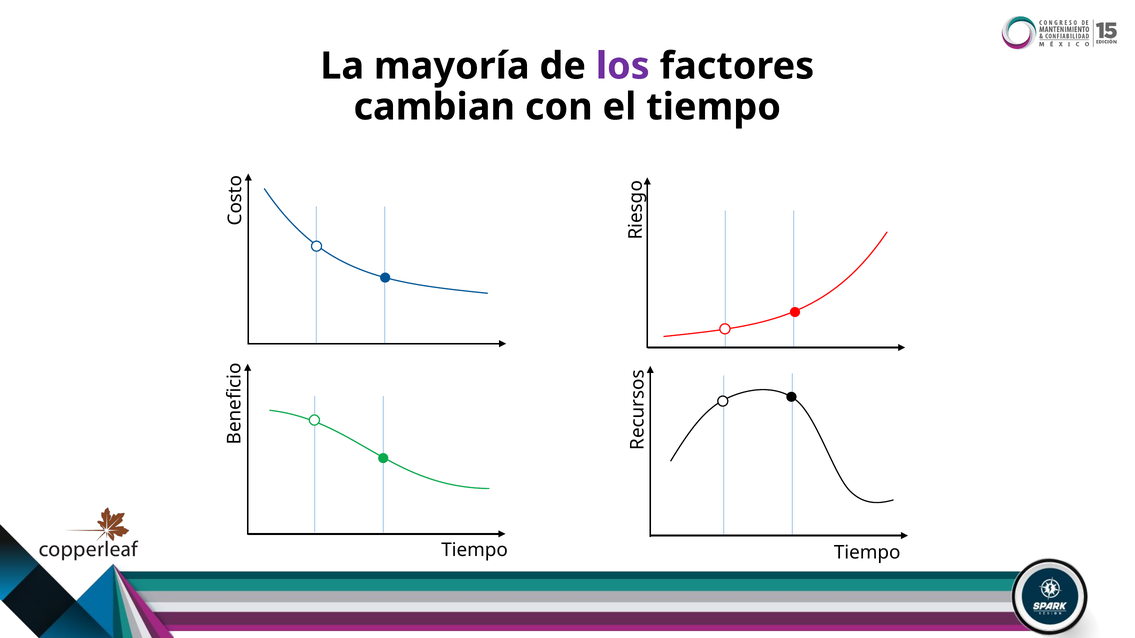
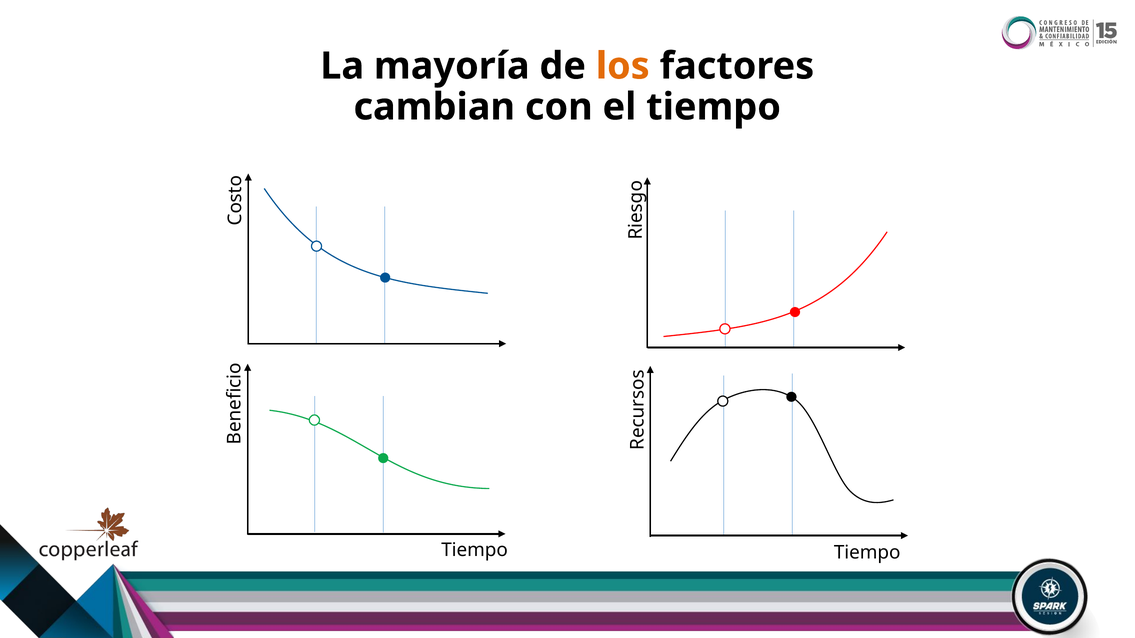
los colour: purple -> orange
